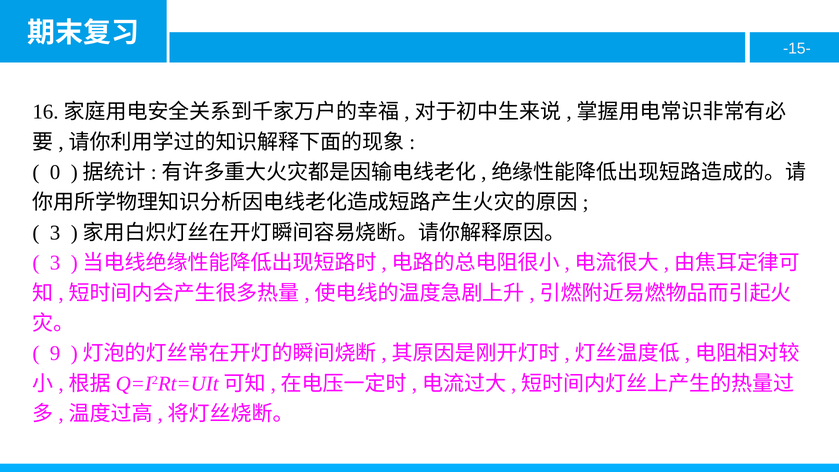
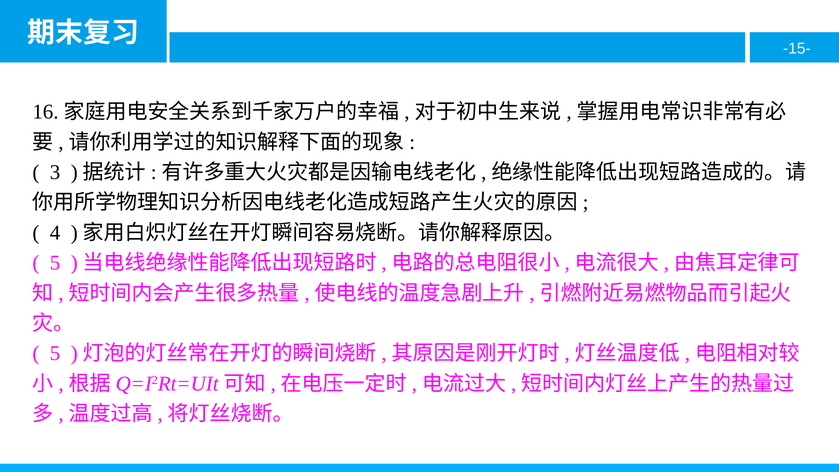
0: 0 -> 3
3 at (55, 233): 3 -> 4
3 at (55, 263): 3 -> 5
9 at (55, 353): 9 -> 5
